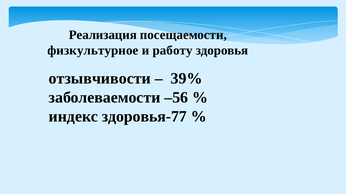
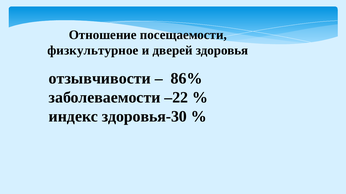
Реализация: Реализация -> Отношение
работу: работу -> дверей
39%: 39% -> 86%
–56: –56 -> –22
здоровья-77: здоровья-77 -> здоровья-30
